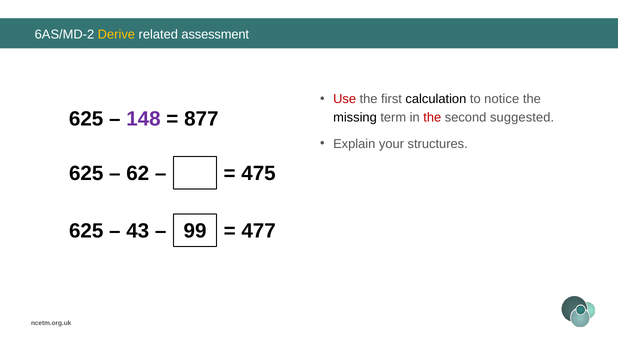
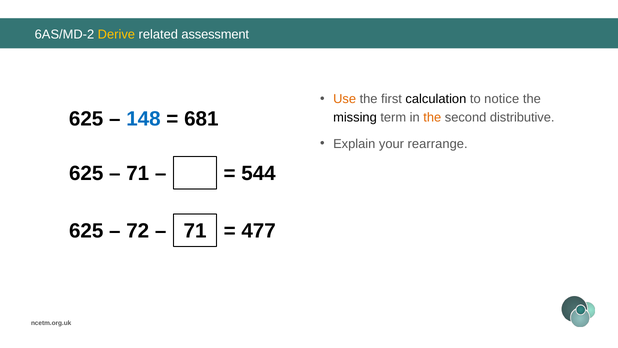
Use colour: red -> orange
148 colour: purple -> blue
877: 877 -> 681
the at (432, 117) colour: red -> orange
suggested: suggested -> distributive
structures: structures -> rearrange
62 at (138, 173): 62 -> 71
475: 475 -> 544
43: 43 -> 72
99 at (195, 231): 99 -> 71
